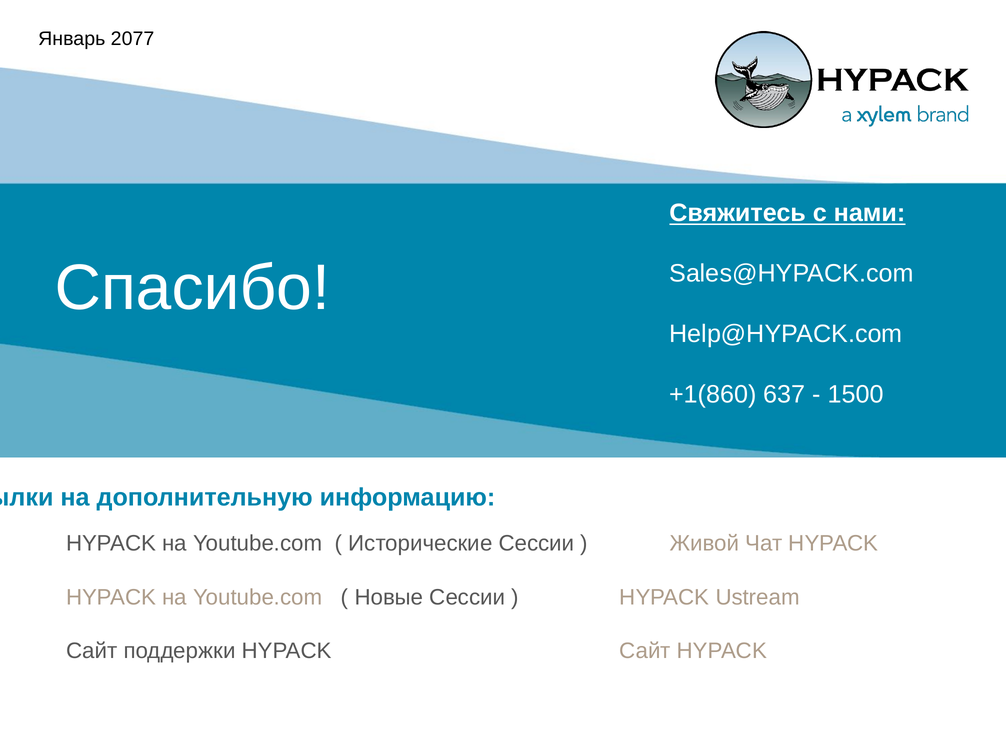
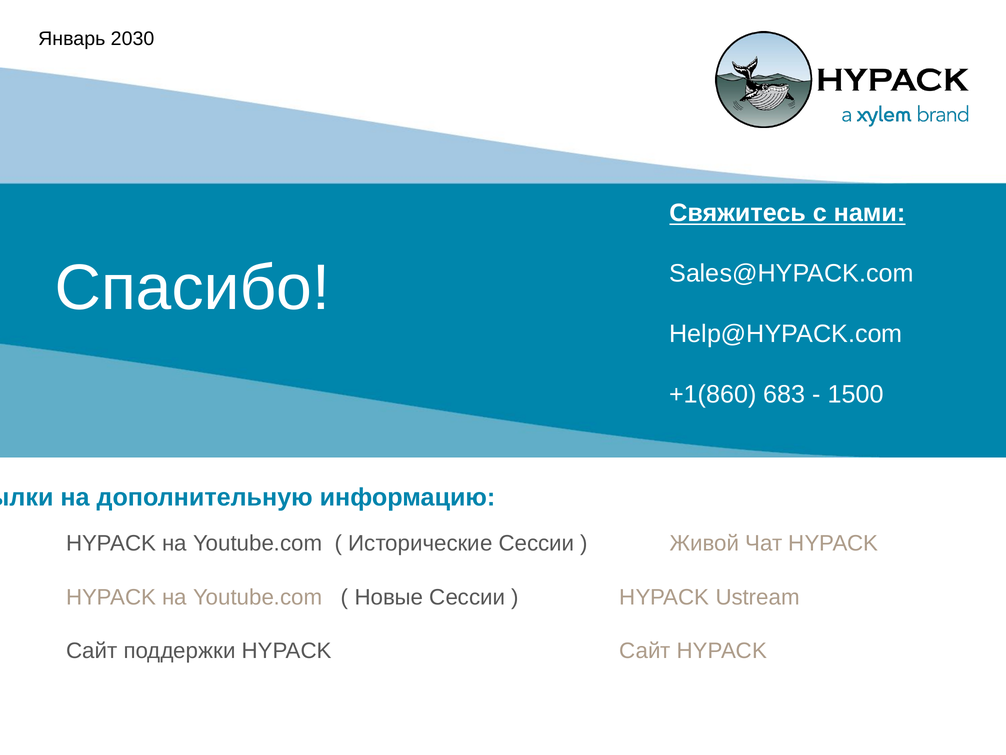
2077: 2077 -> 2030
637: 637 -> 683
